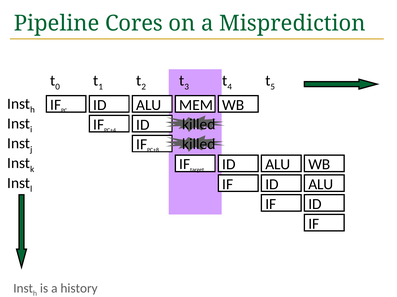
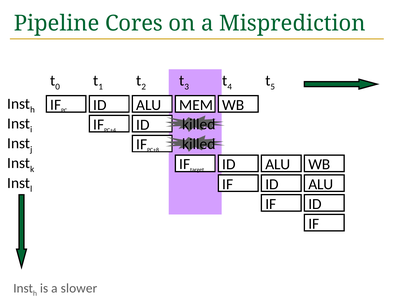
history: history -> slower
